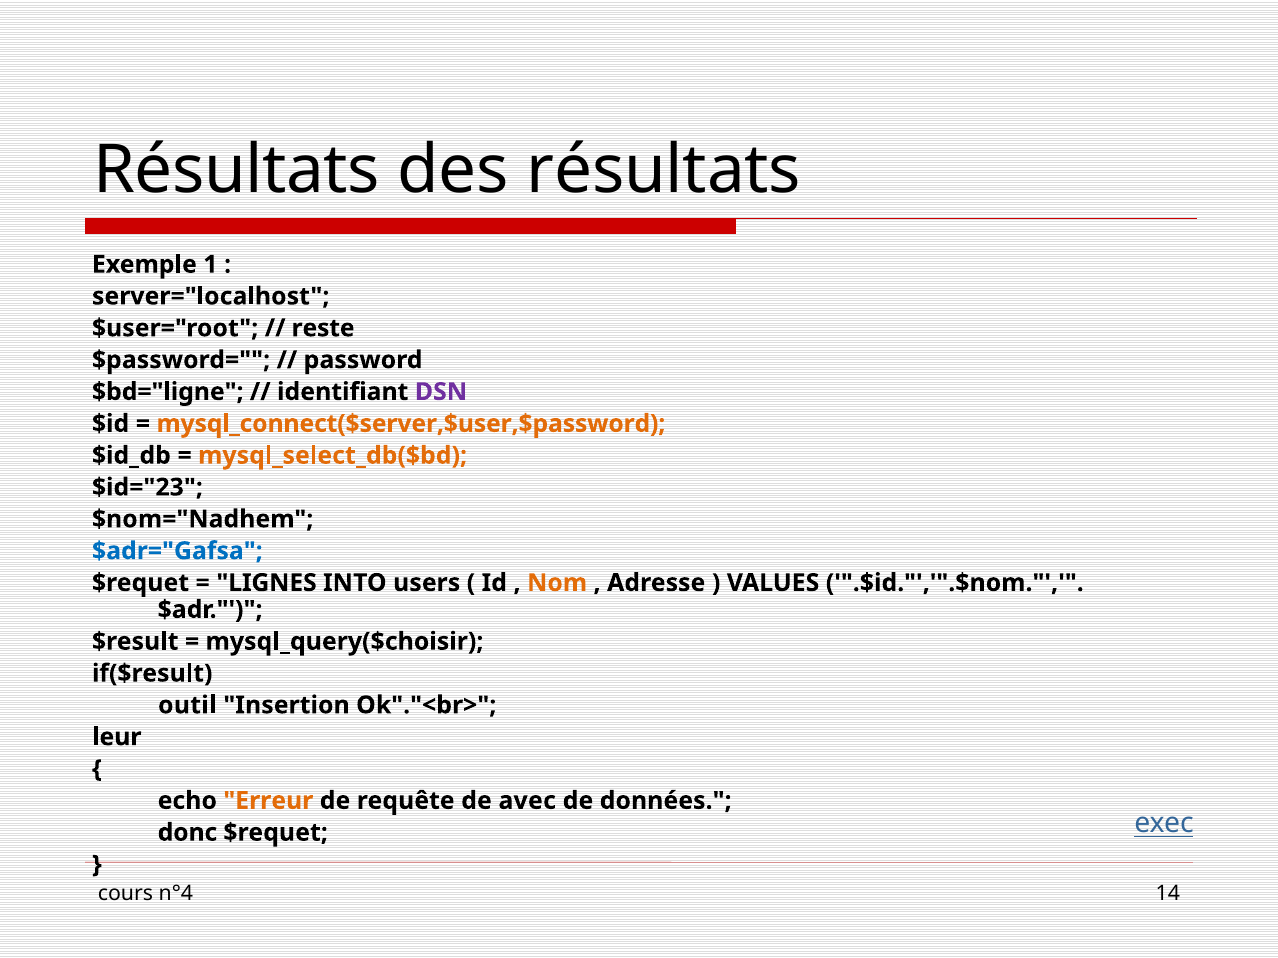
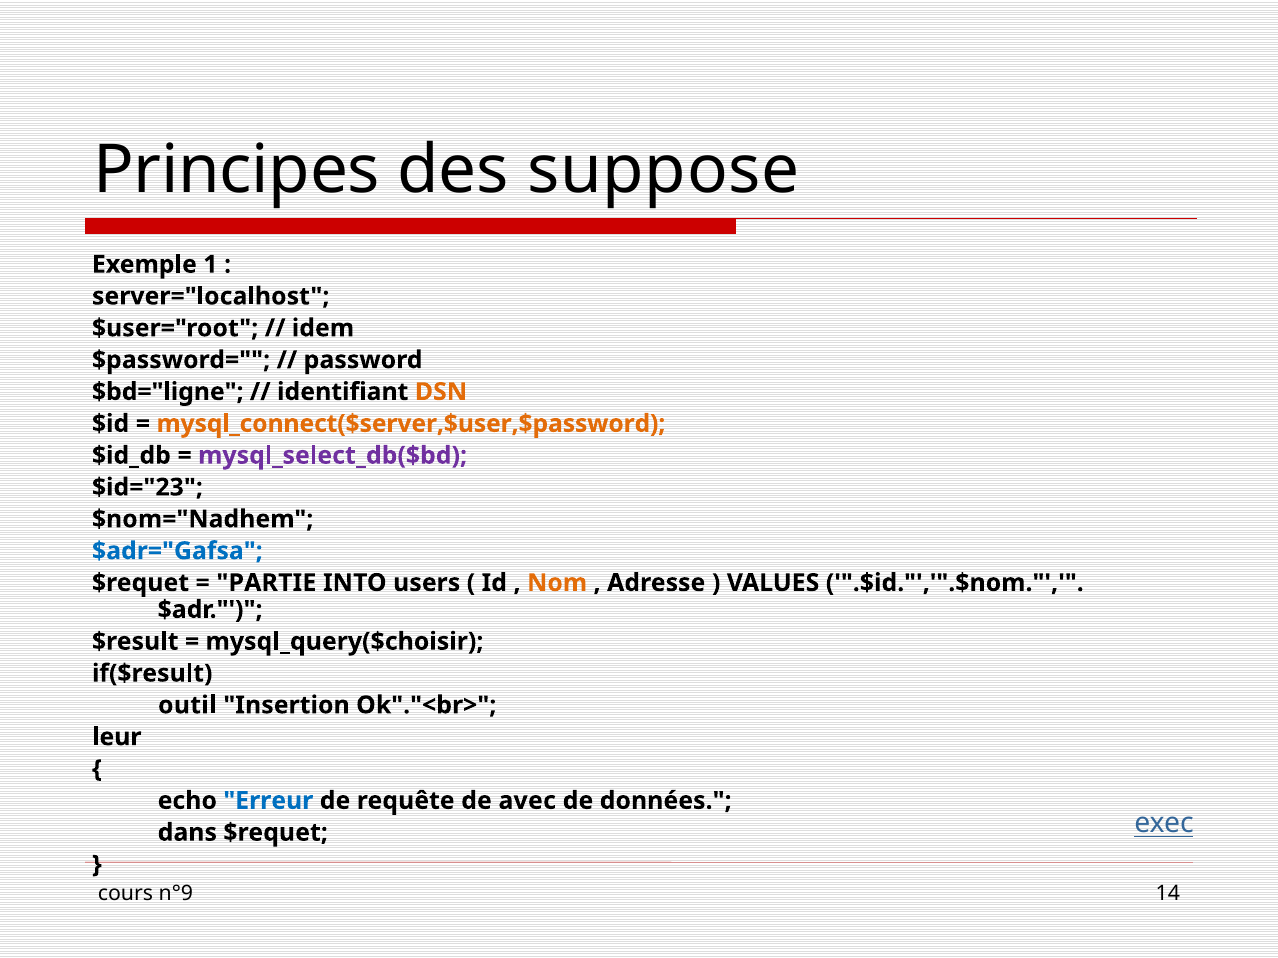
Résultats at (237, 170): Résultats -> Principes
des résultats: résultats -> suppose
reste: reste -> idem
DSN colour: purple -> orange
mysql_select_db($bd colour: orange -> purple
LIGNES: LIGNES -> PARTIE
Erreur colour: orange -> blue
donc: donc -> dans
n°4: n°4 -> n°9
